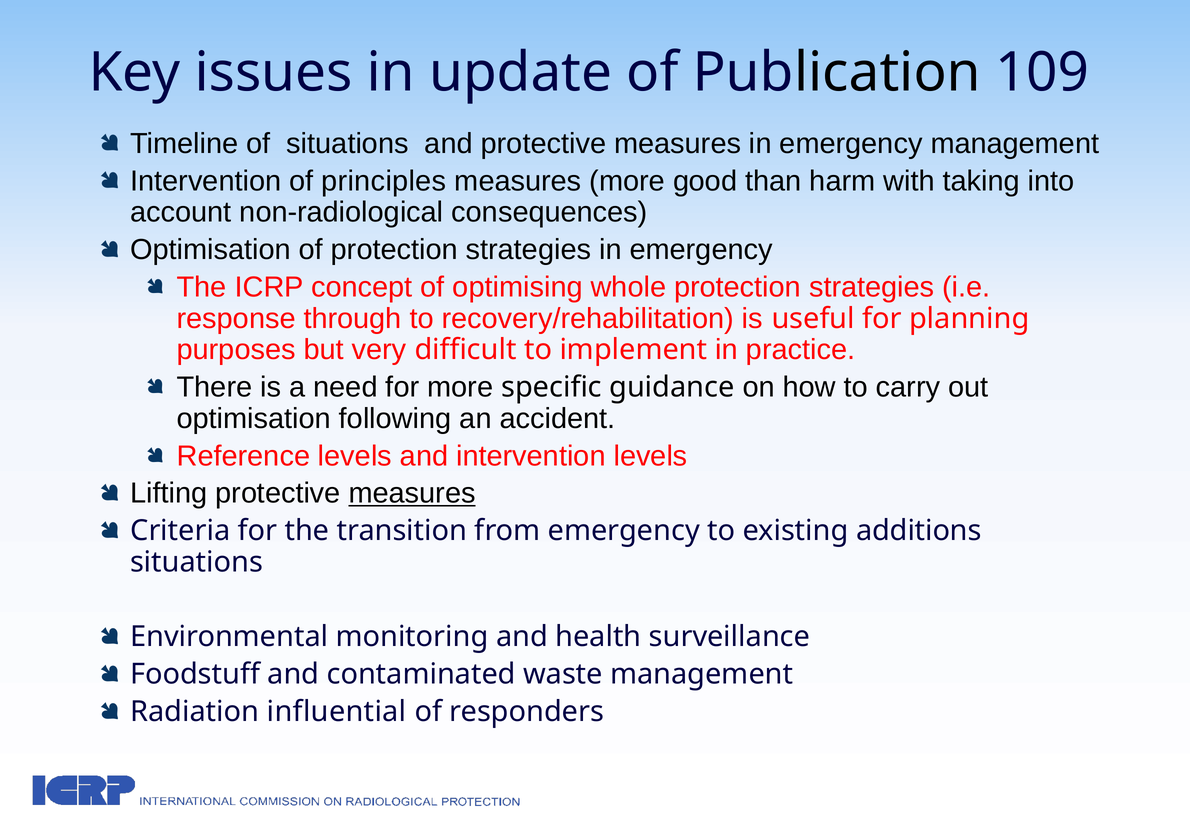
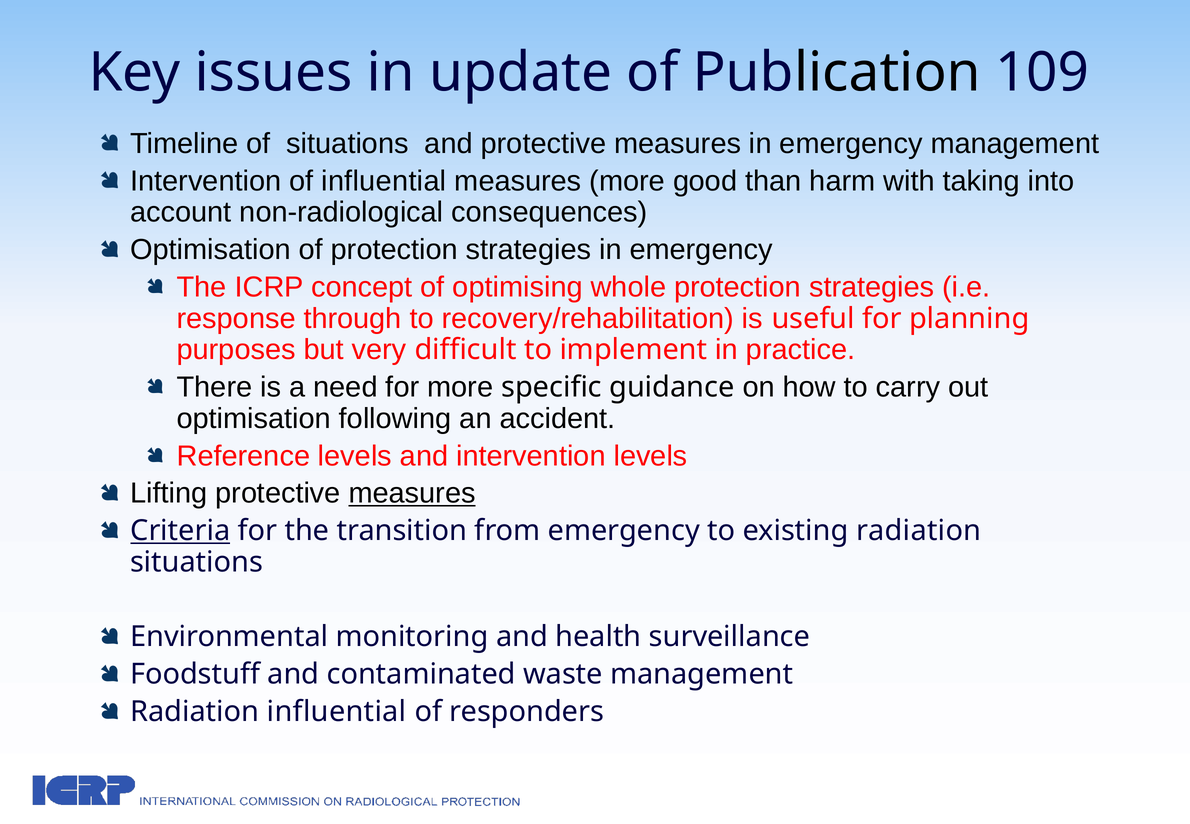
of principles: principles -> influential
Criteria underline: none -> present
existing additions: additions -> radiation
